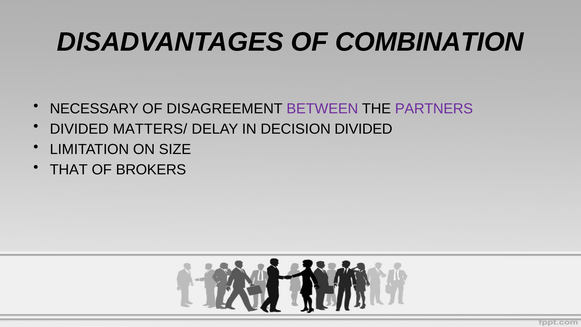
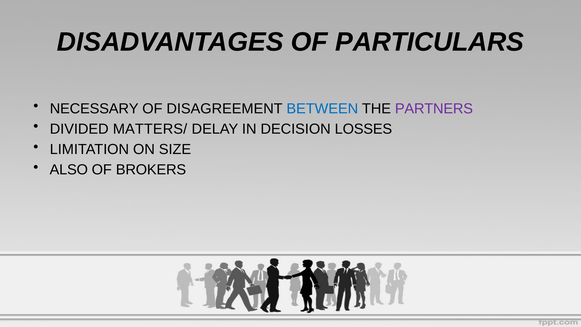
COMBINATION: COMBINATION -> PARTICULARS
BETWEEN colour: purple -> blue
DECISION DIVIDED: DIVIDED -> LOSSES
THAT: THAT -> ALSO
